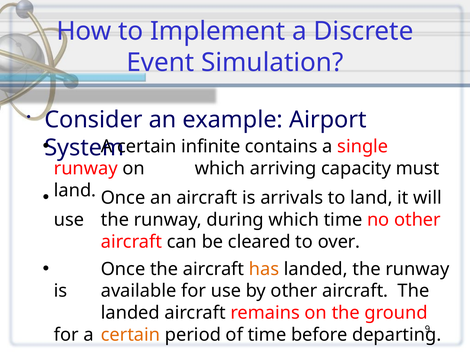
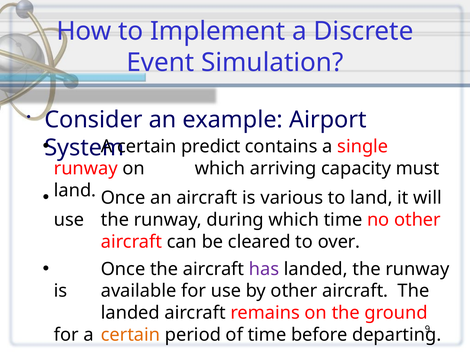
infinite: infinite -> predict
arrivals: arrivals -> various
has colour: orange -> purple
